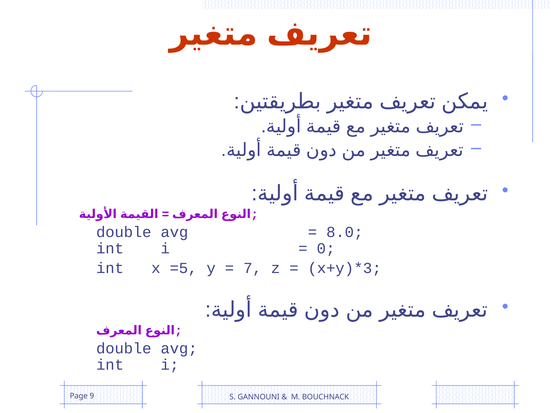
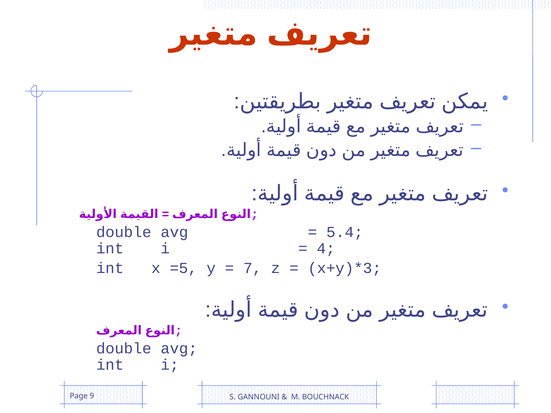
8.0: 8.0 -> 5.4
0: 0 -> 4
